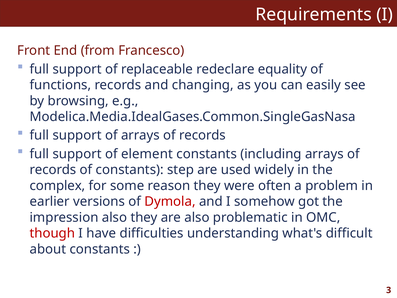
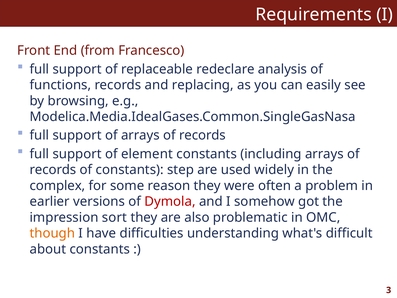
equality: equality -> analysis
changing: changing -> replacing
impression also: also -> sort
though colour: red -> orange
